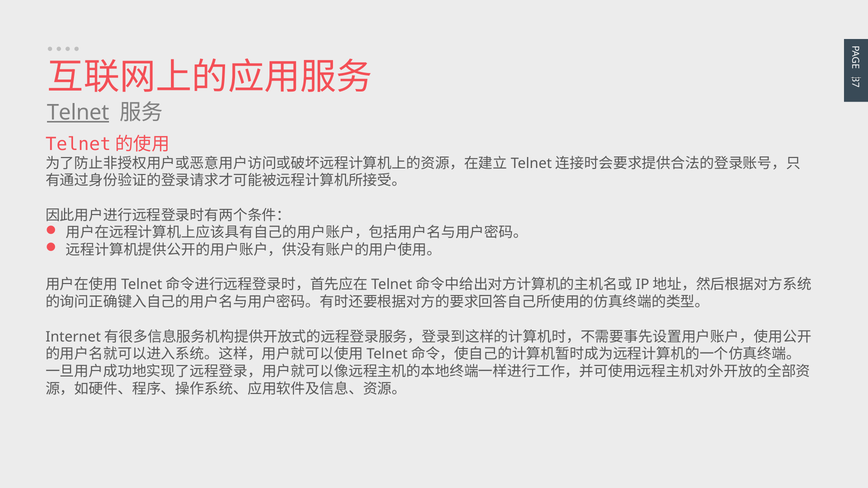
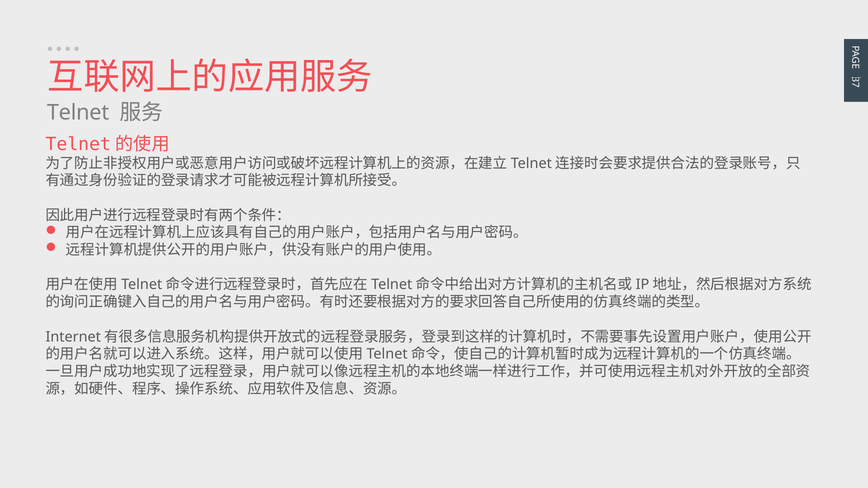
Telnet underline: present -> none
